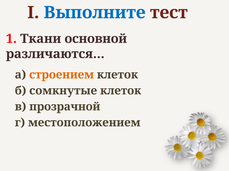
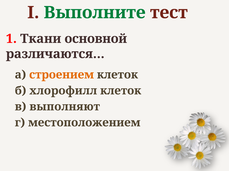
Выполните colour: blue -> green
сомкнутые: сомкнутые -> хлорофилл
прозрачной: прозрачной -> выполняют
